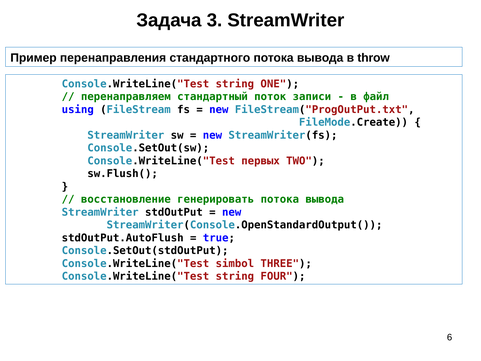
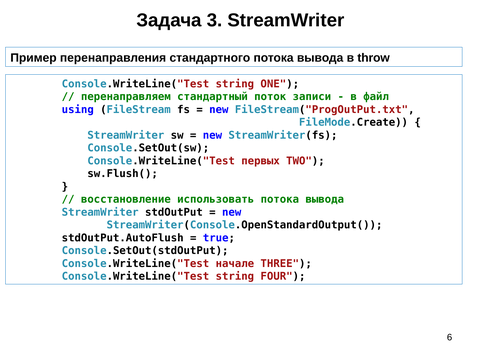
генерировать: генерировать -> использовать
simbol: simbol -> начале
